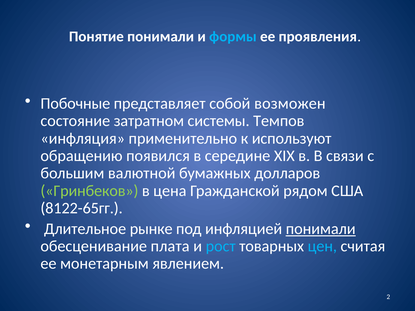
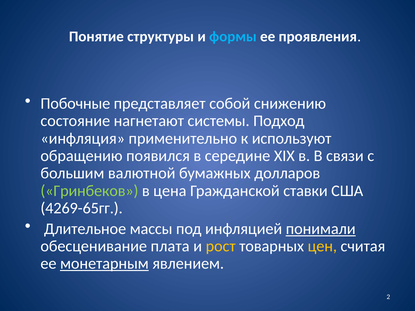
Понятие понимали: понимали -> структуры
возможен: возможен -> снижению
затратном: затратном -> нагнетают
Темпов: Темпов -> Подход
рядом: рядом -> ставки
8122-65гг: 8122-65гг -> 4269-65гг
рынке: рынке -> массы
рост colour: light blue -> yellow
цен colour: light blue -> yellow
монетарным underline: none -> present
